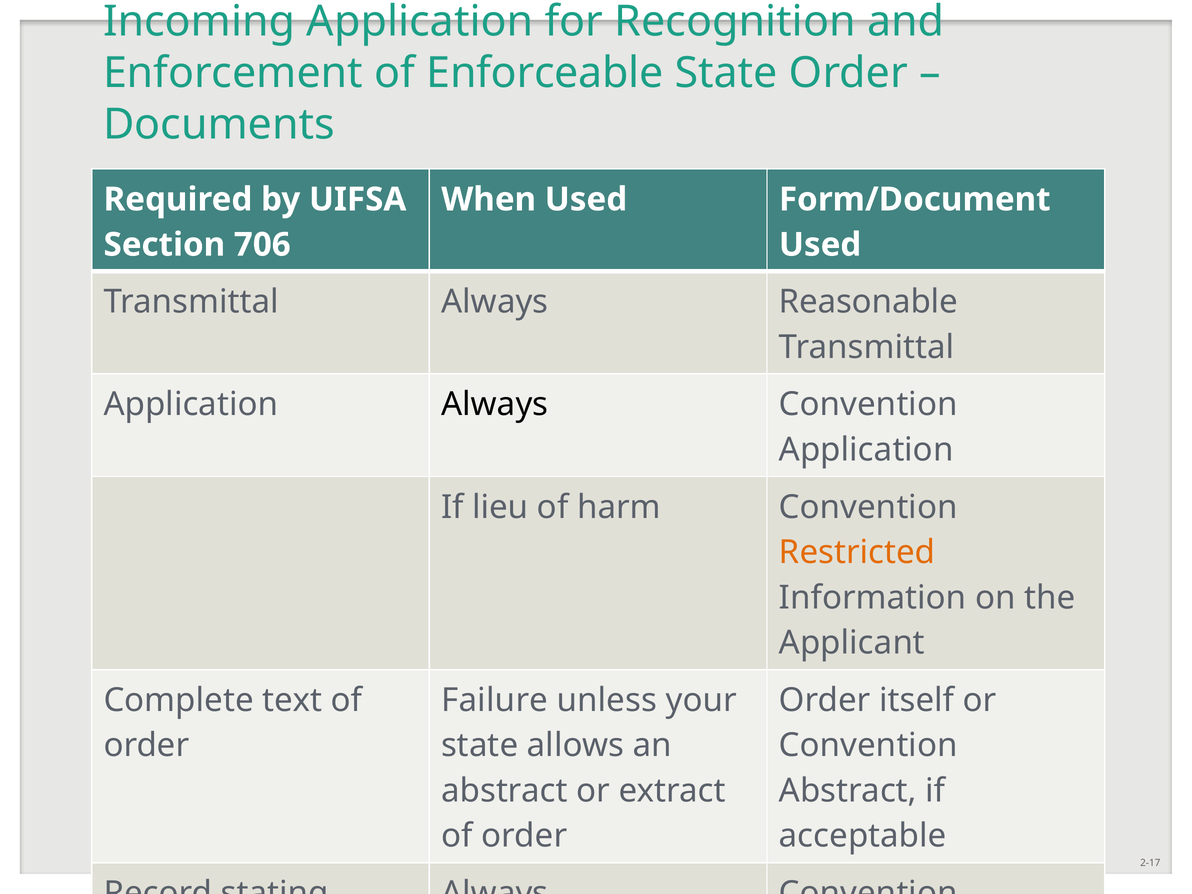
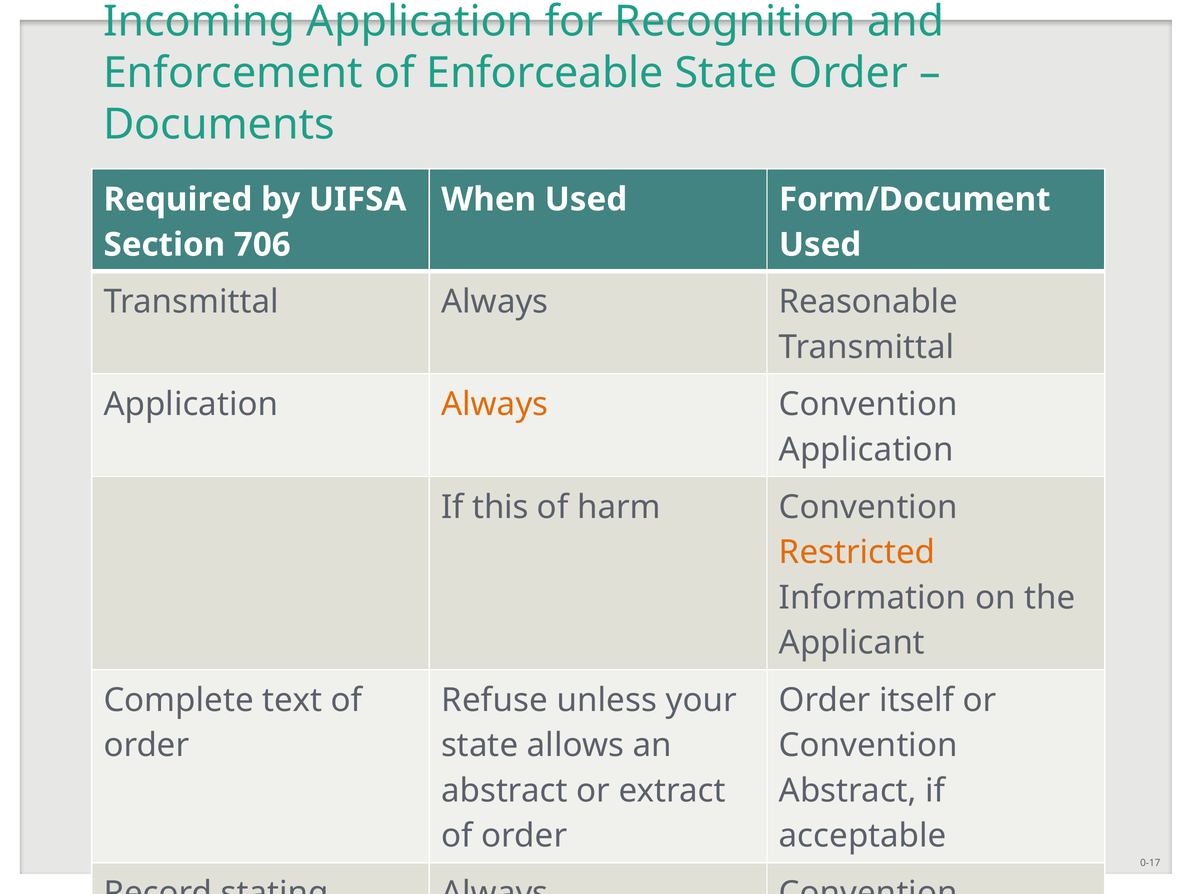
Always at (495, 405) colour: black -> orange
lieu: lieu -> this
Failure: Failure -> Refuse
2-17: 2-17 -> 0-17
